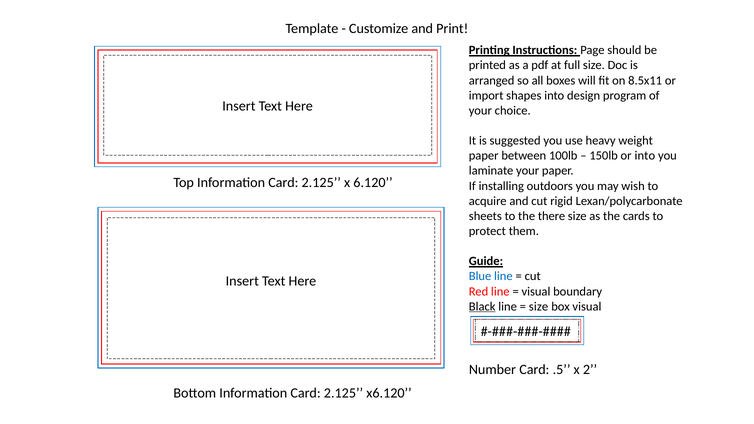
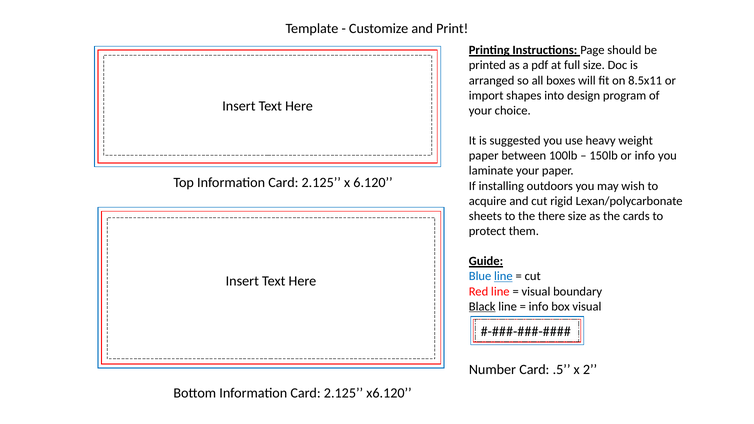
or into: into -> info
line at (503, 276) underline: none -> present
size at (539, 307): size -> info
